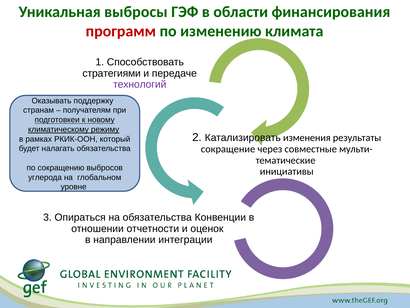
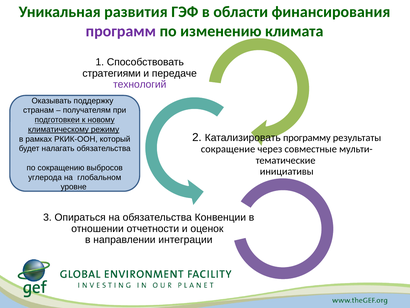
выбросы: выбросы -> развития
программ colour: red -> purple
изменения: изменения -> программу
